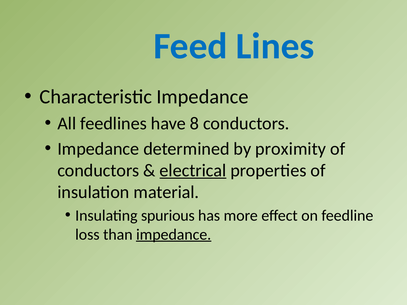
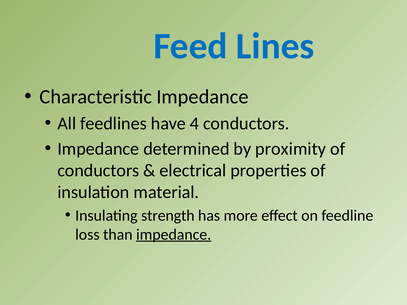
8: 8 -> 4
electrical underline: present -> none
spurious: spurious -> strength
